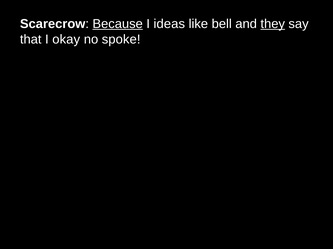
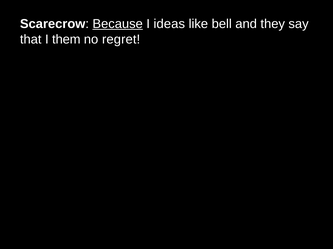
they underline: present -> none
okay: okay -> them
spoke: spoke -> regret
